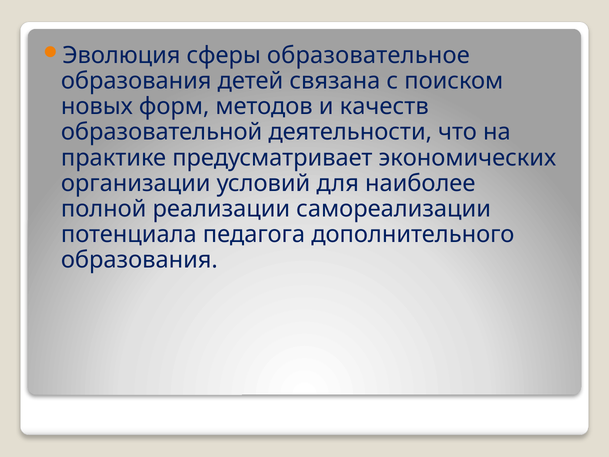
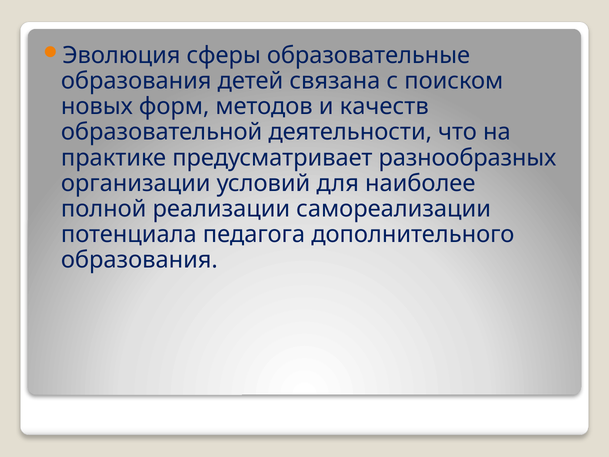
образовательное: образовательное -> образовательные
экономических: экономических -> разнообразных
